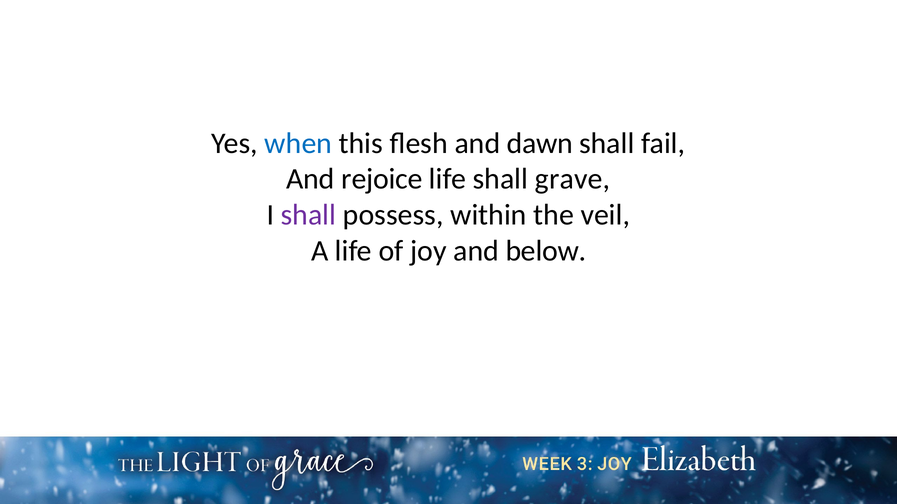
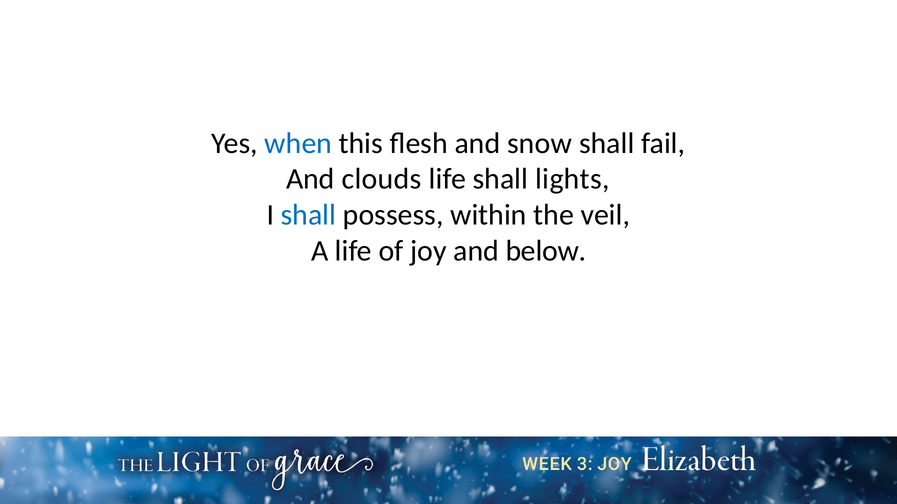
dawn: dawn -> snow
rejoice: rejoice -> clouds
grave: grave -> lights
shall at (308, 215) colour: purple -> blue
